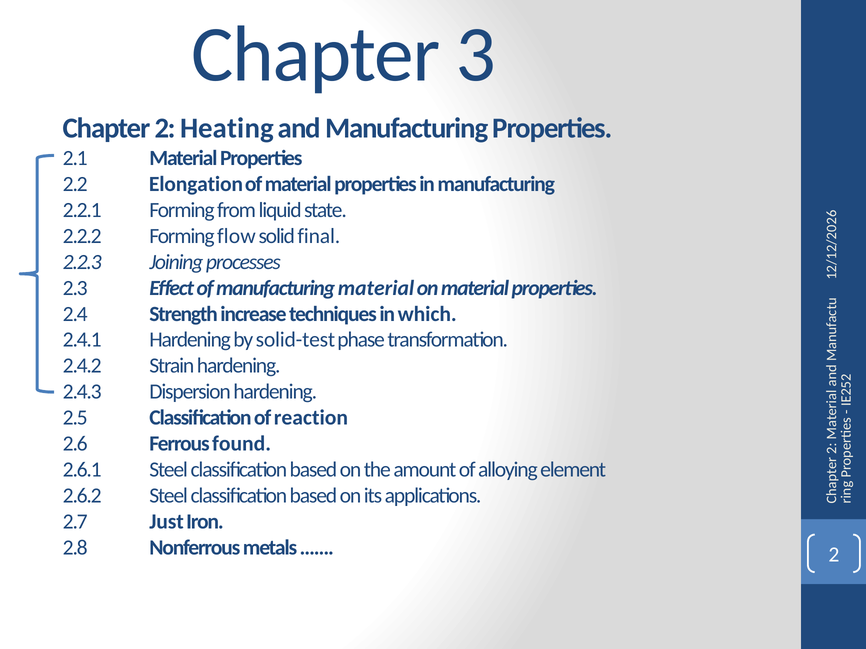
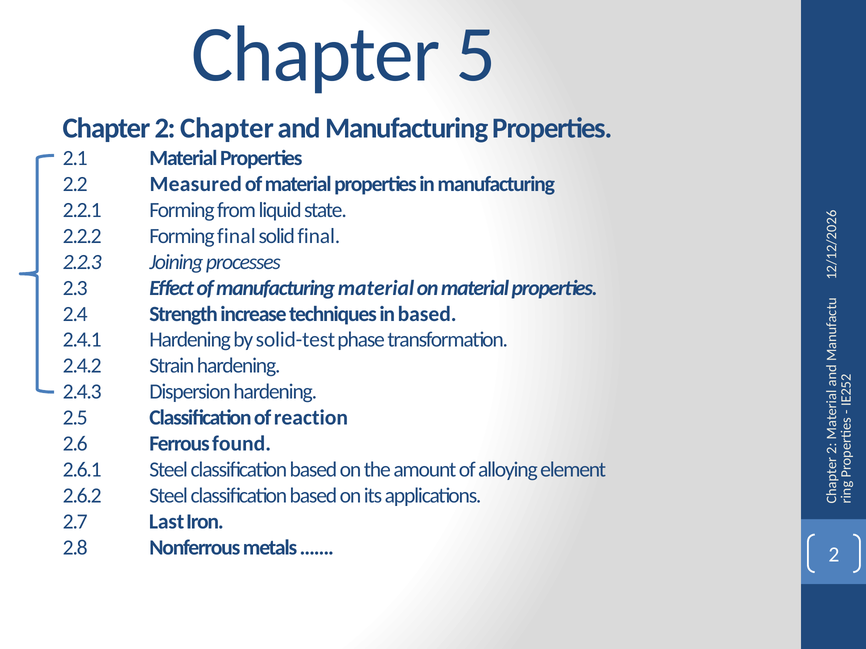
Chapter 3: 3 -> 5
Chapter 2 Heating: Heating -> Chapter
Elongation: Elongation -> Measured
Forming flow: flow -> final
in which: which -> based
Just: Just -> Last
